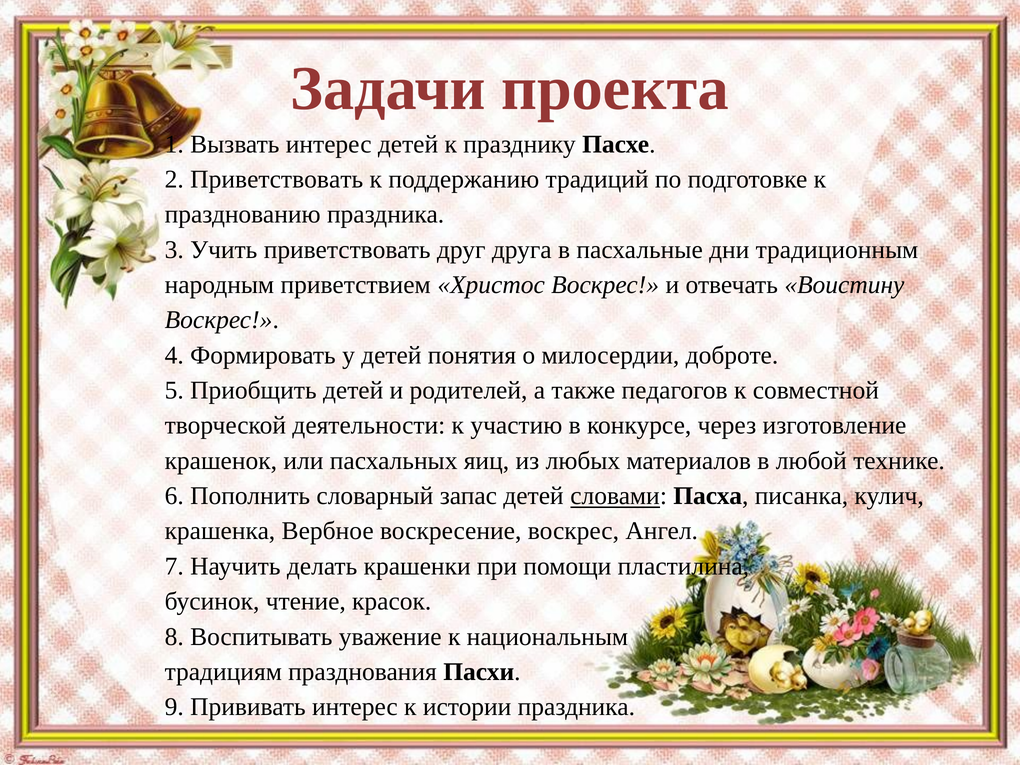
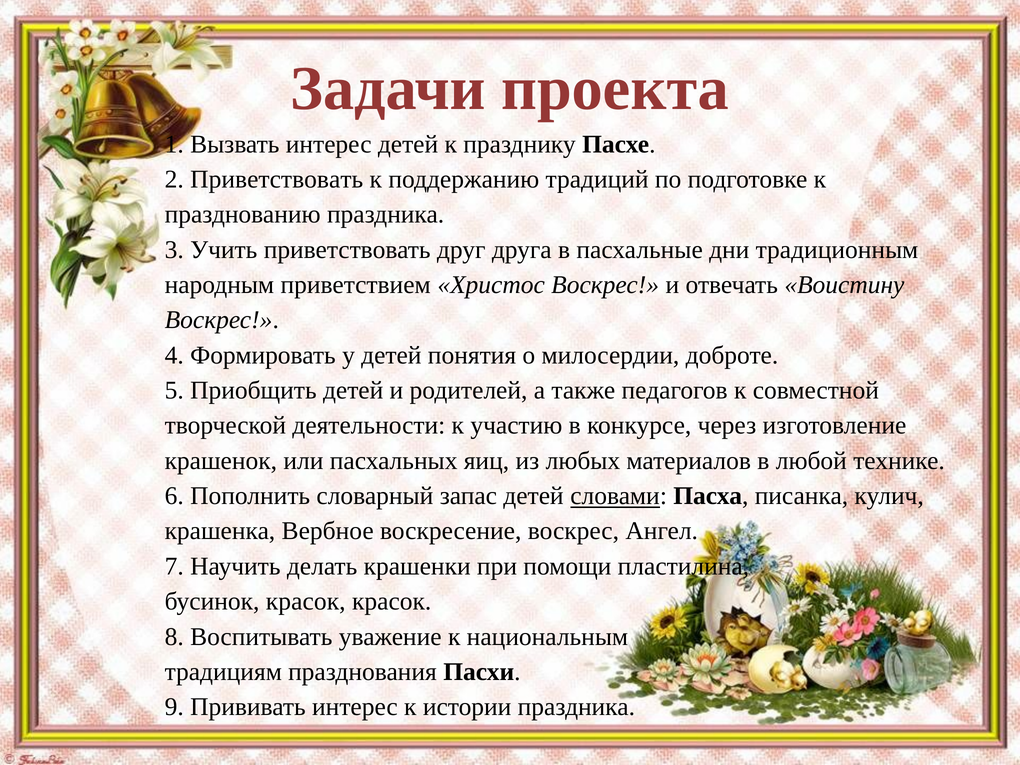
бусинок чтение: чтение -> красок
